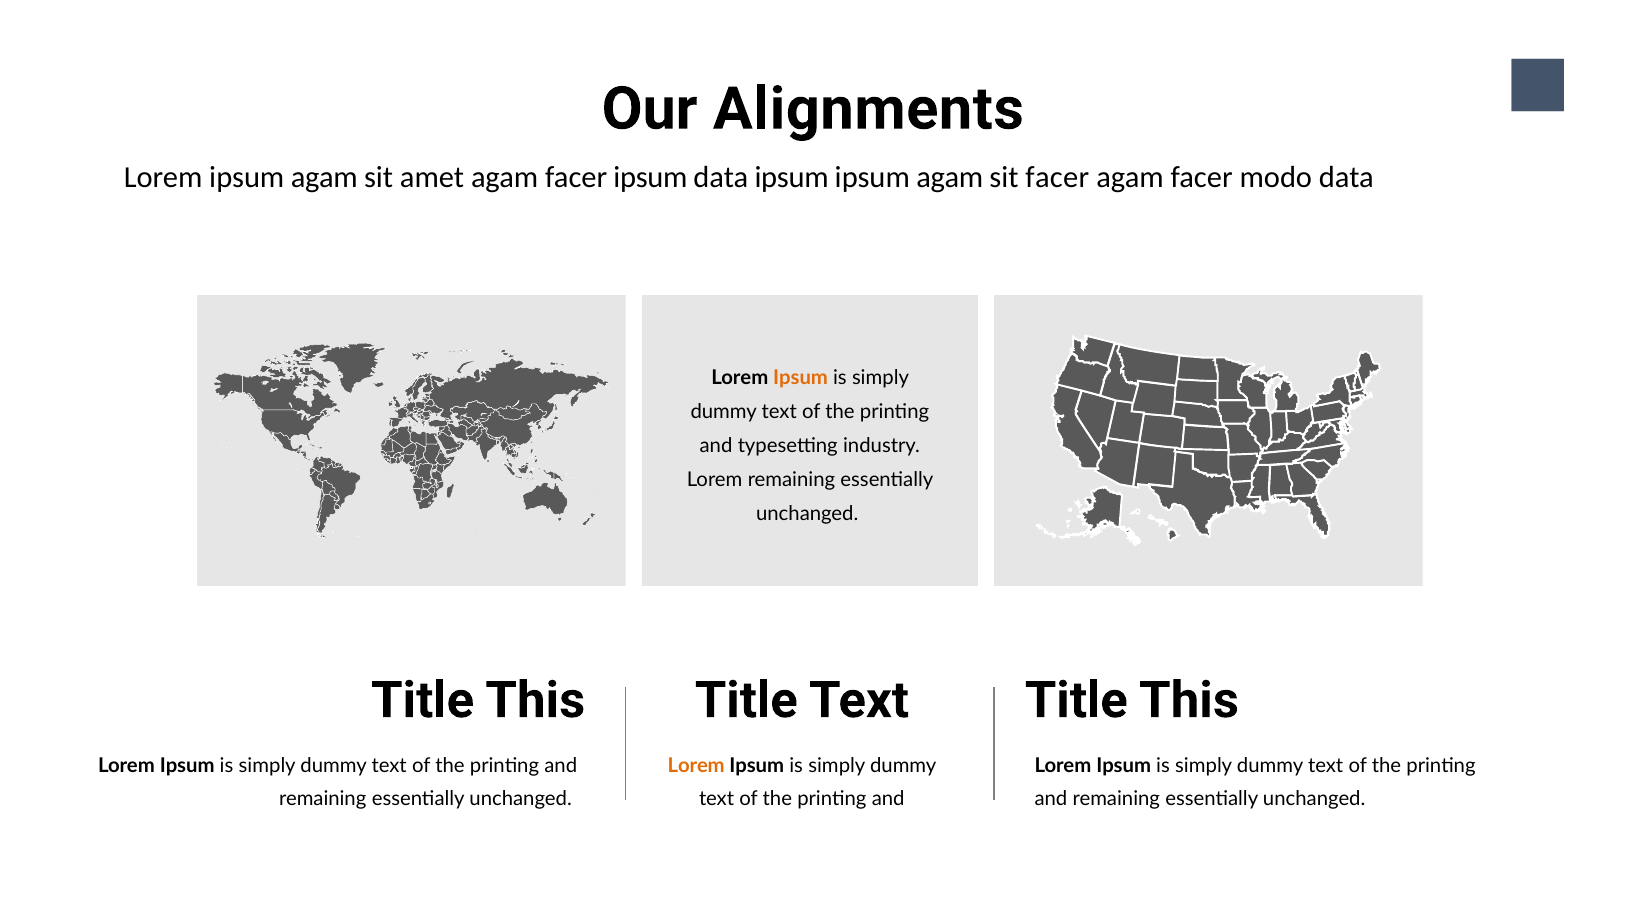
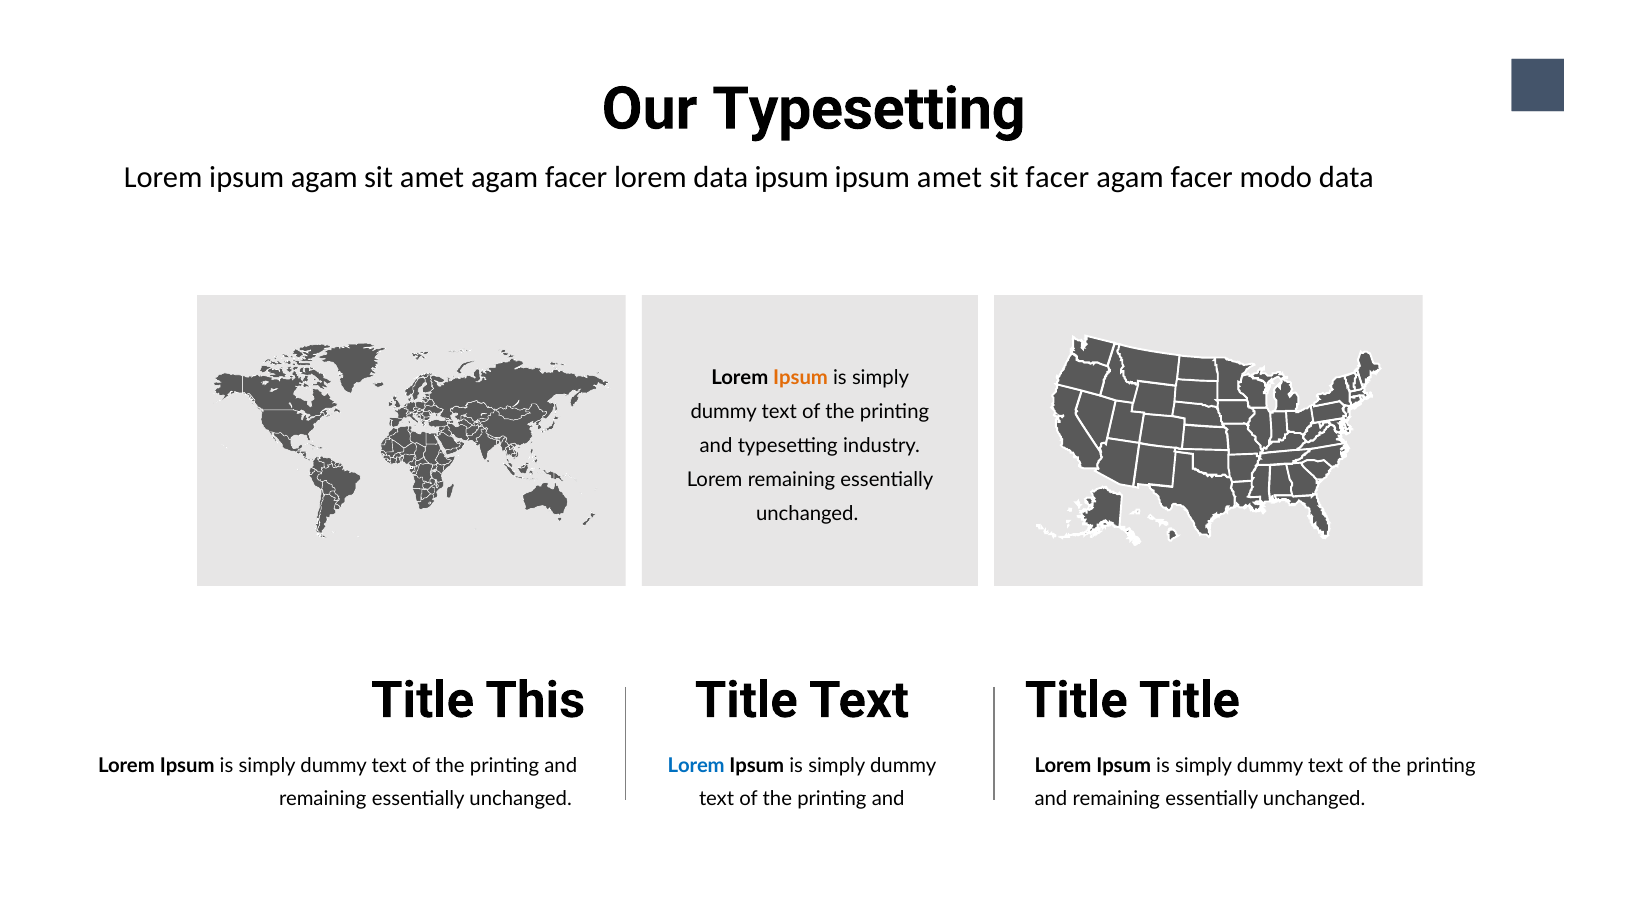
Our Alignments: Alignments -> Typesetting
facer ipsum: ipsum -> lorem
agam at (950, 178): agam -> amet
This at (1189, 701): This -> Title
Lorem at (696, 765) colour: orange -> blue
